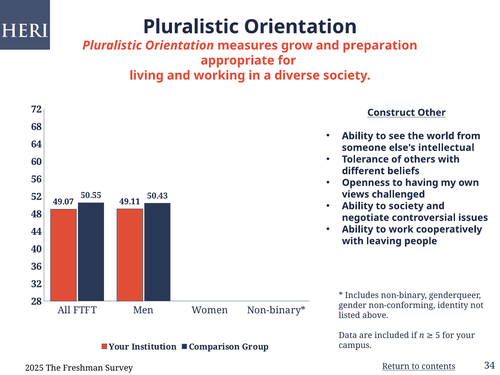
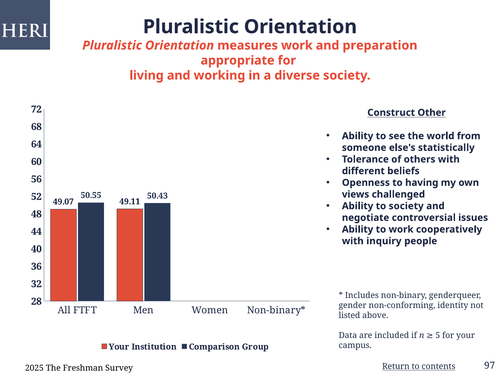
measures grow: grow -> work
intellectual: intellectual -> statistically
leaving: leaving -> inquiry
34: 34 -> 97
